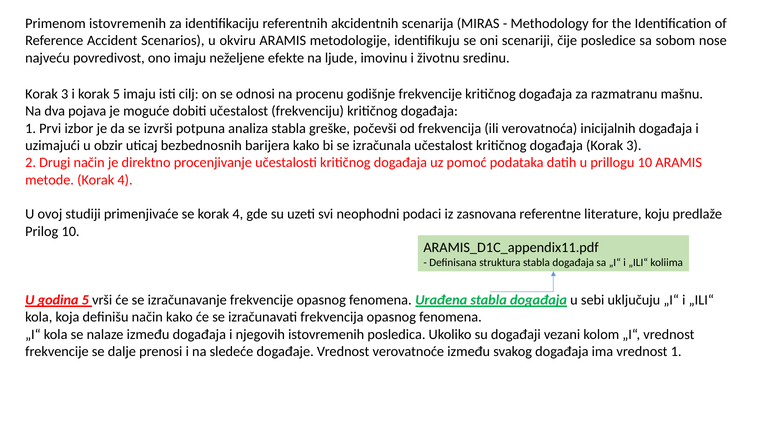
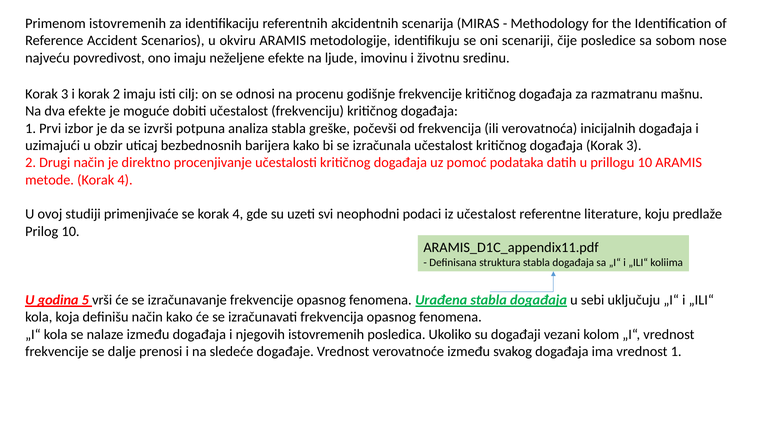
korak 5: 5 -> 2
dva pojava: pojava -> efekte
iz zasnovana: zasnovana -> učestalost
